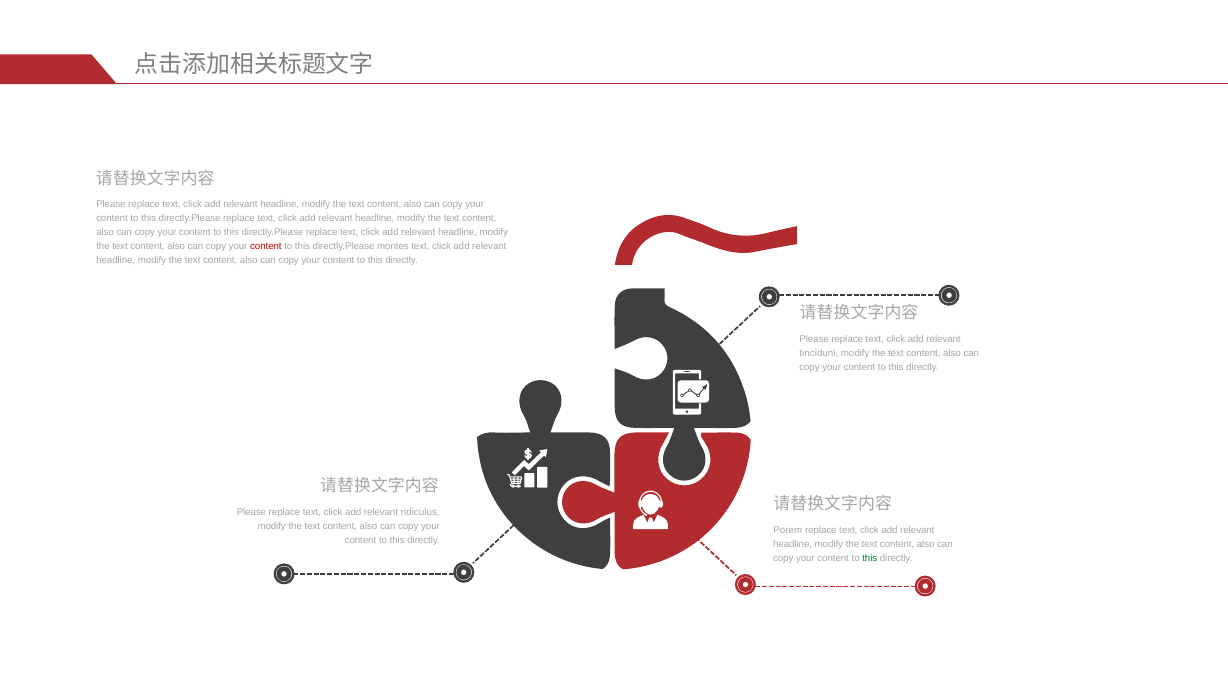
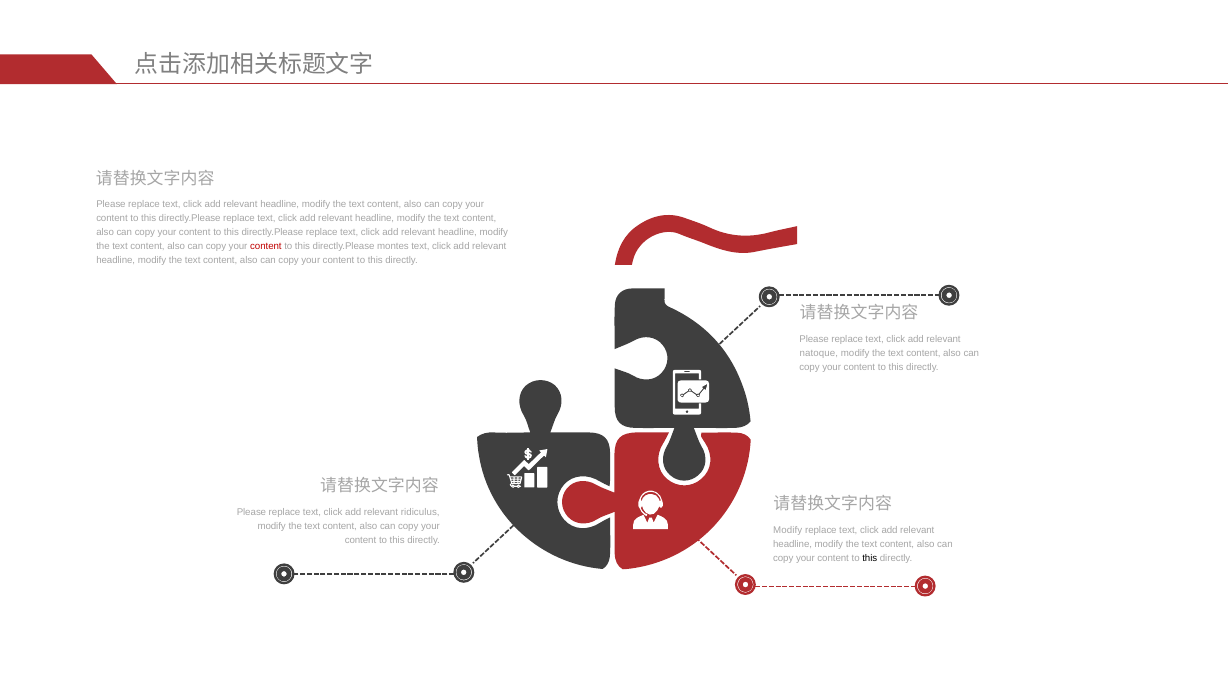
tinciduni: tinciduni -> natoque
Porem at (788, 530): Porem -> Modify
this at (870, 558) colour: green -> black
